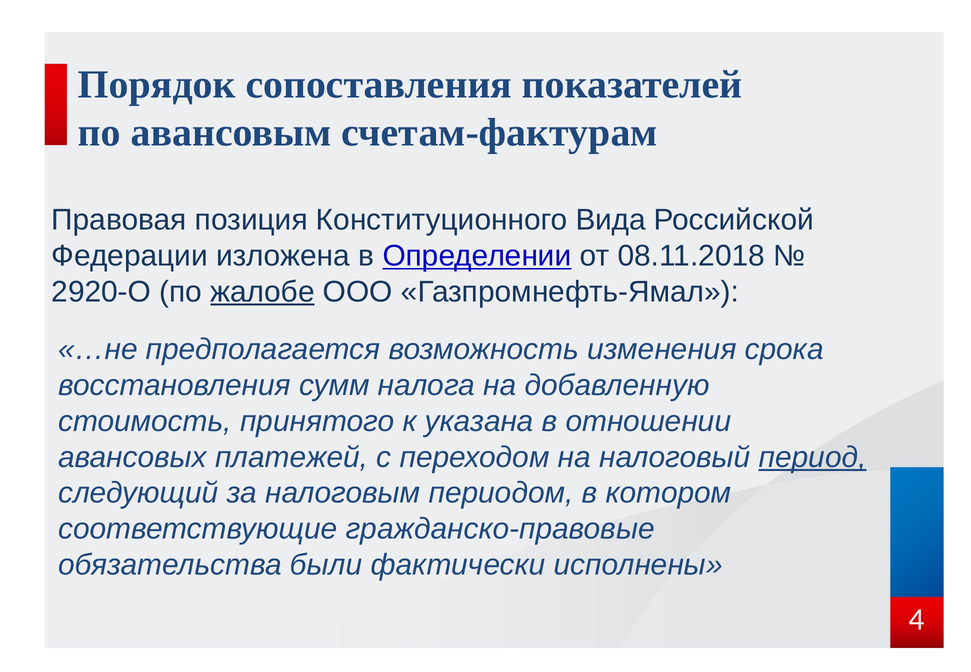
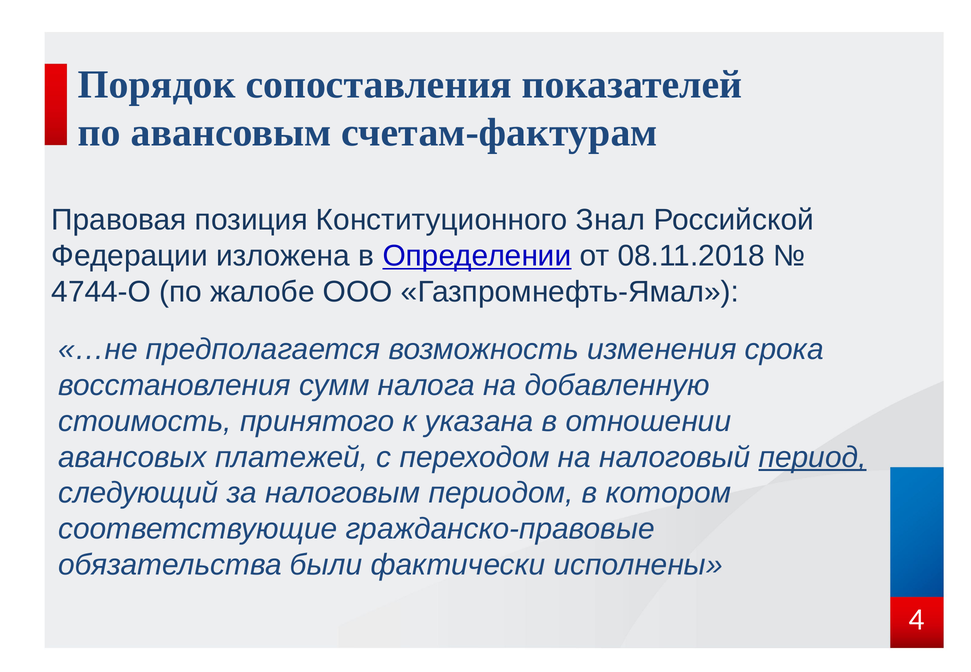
Вида: Вида -> Знал
2920-О: 2920-О -> 4744-О
жалобе underline: present -> none
